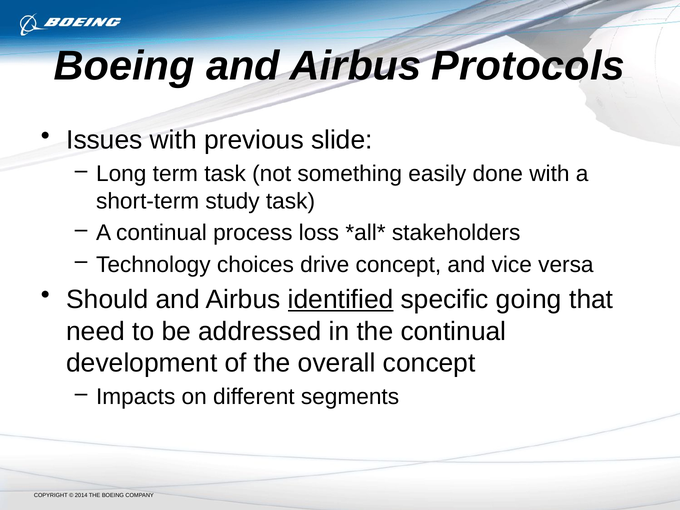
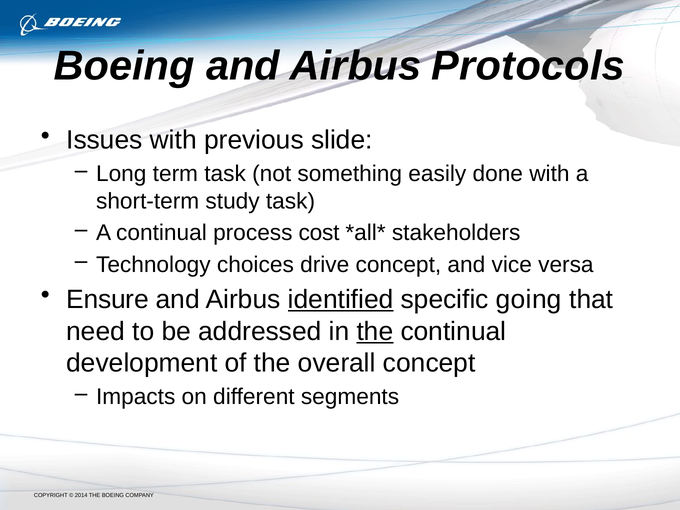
loss: loss -> cost
Should: Should -> Ensure
the at (375, 331) underline: none -> present
